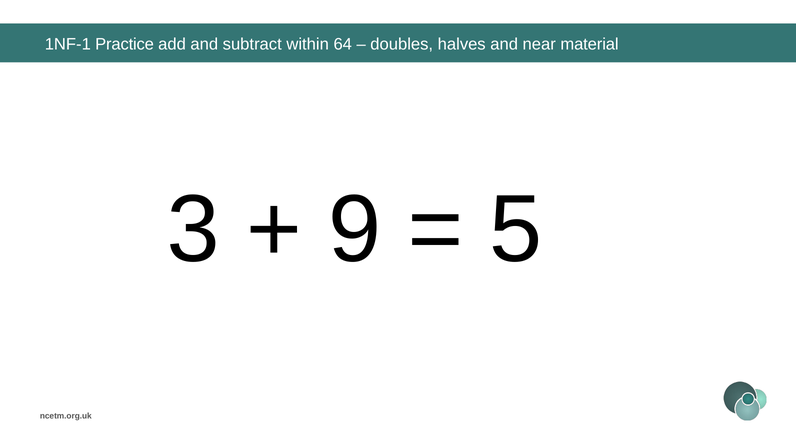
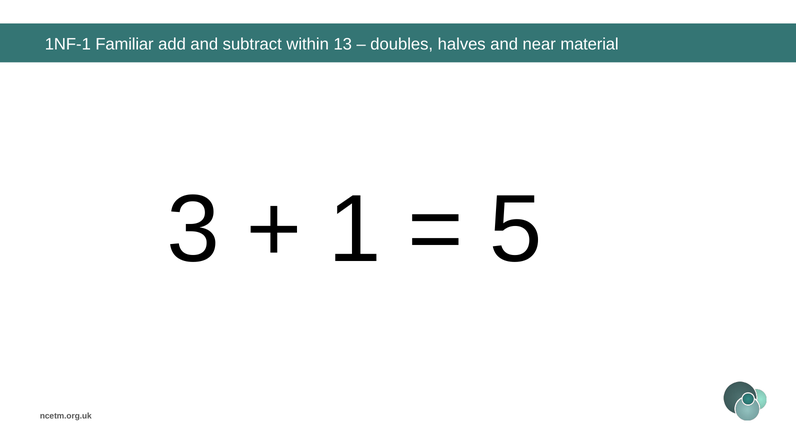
Practice: Practice -> Familiar
64: 64 -> 13
9: 9 -> 1
